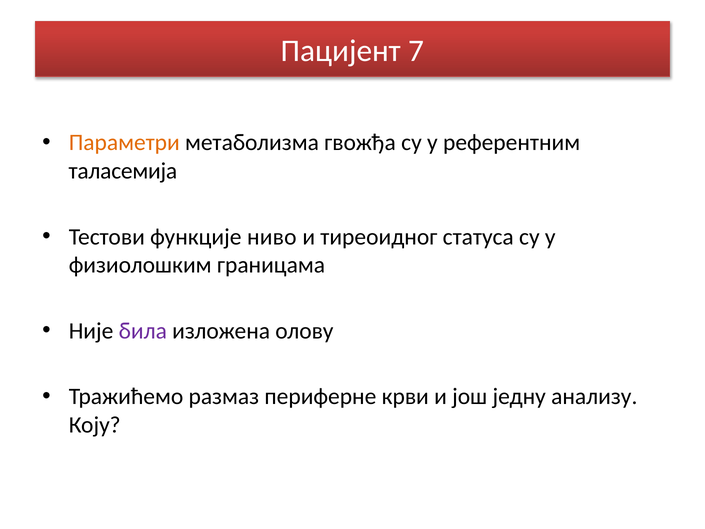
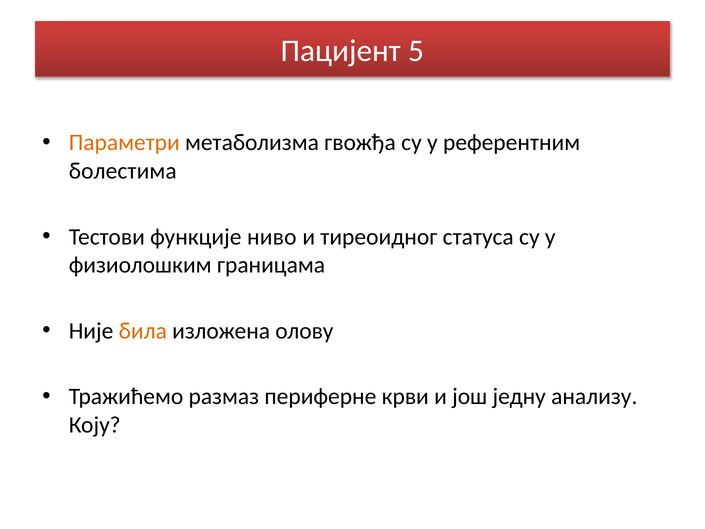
7: 7 -> 5
таласемија: таласемија -> болестима
била colour: purple -> orange
